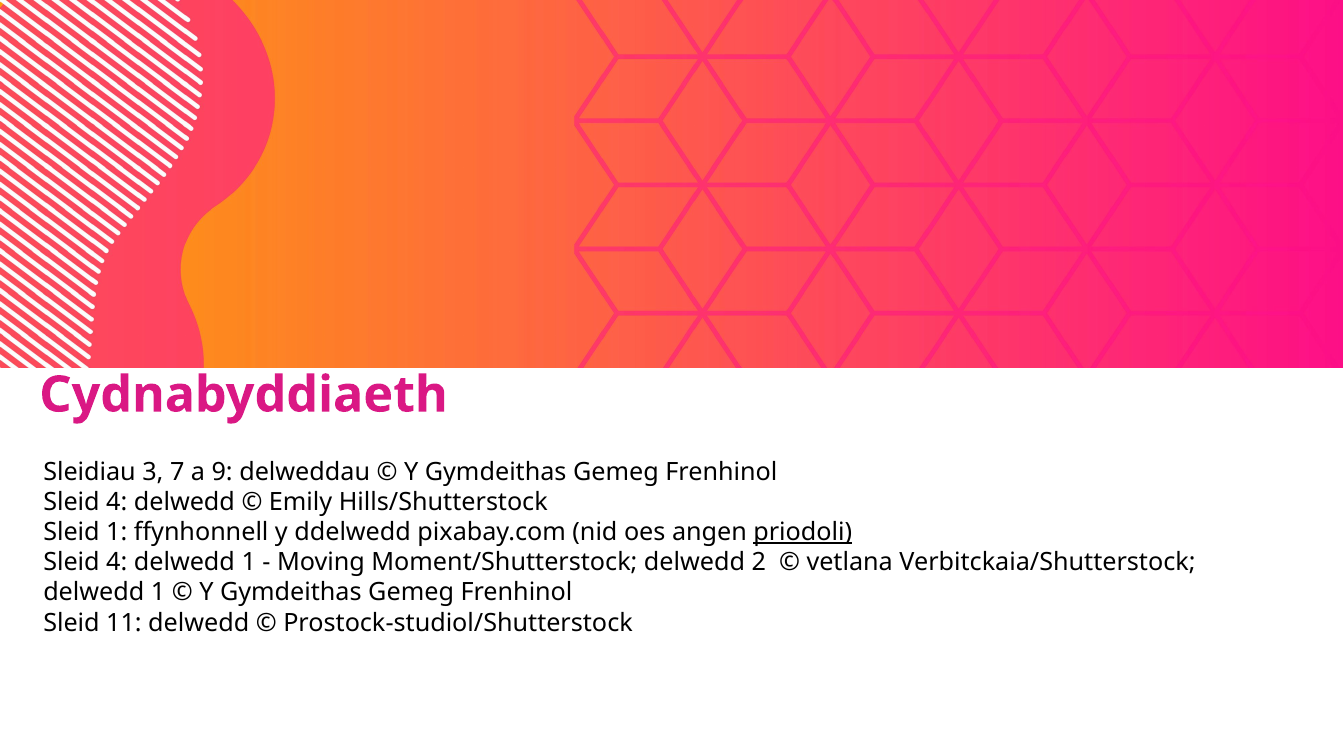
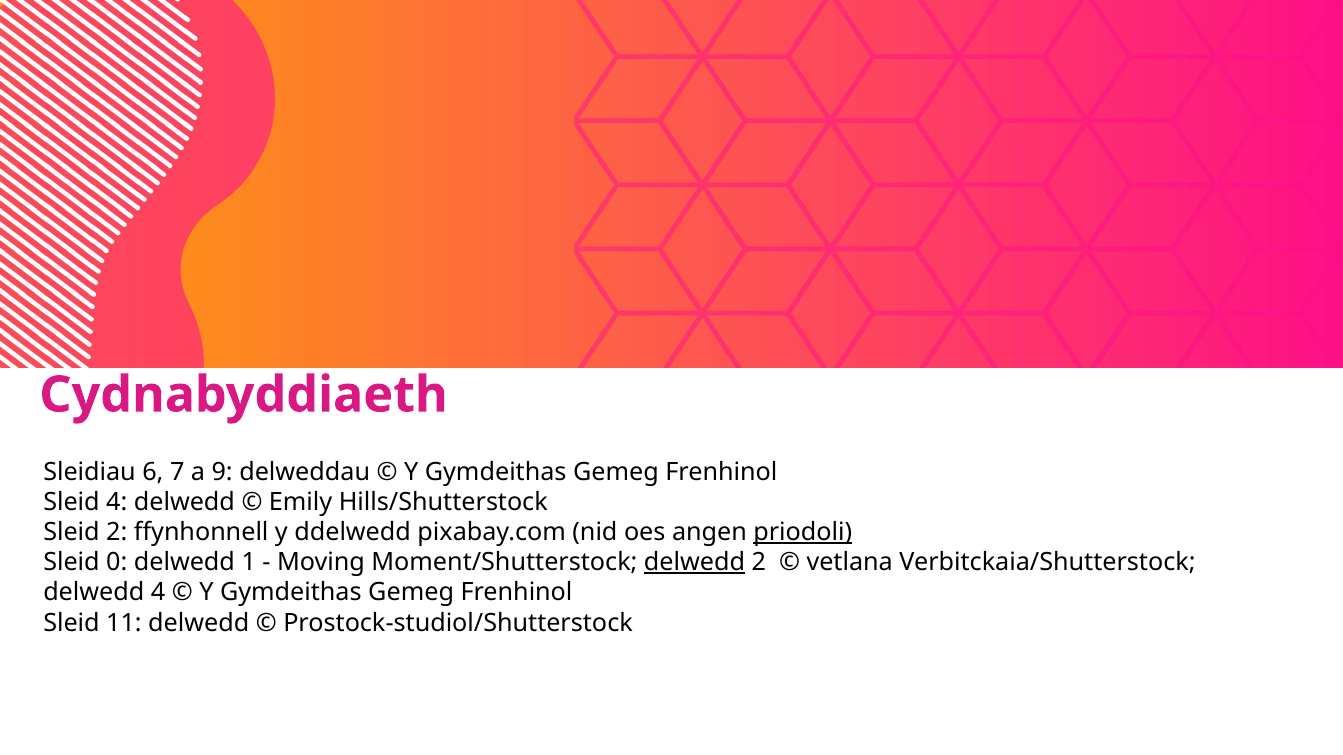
3: 3 -> 6
Sleid 1: 1 -> 2
4 at (117, 563): 4 -> 0
delwedd at (695, 563) underline: none -> present
1 at (158, 593): 1 -> 4
